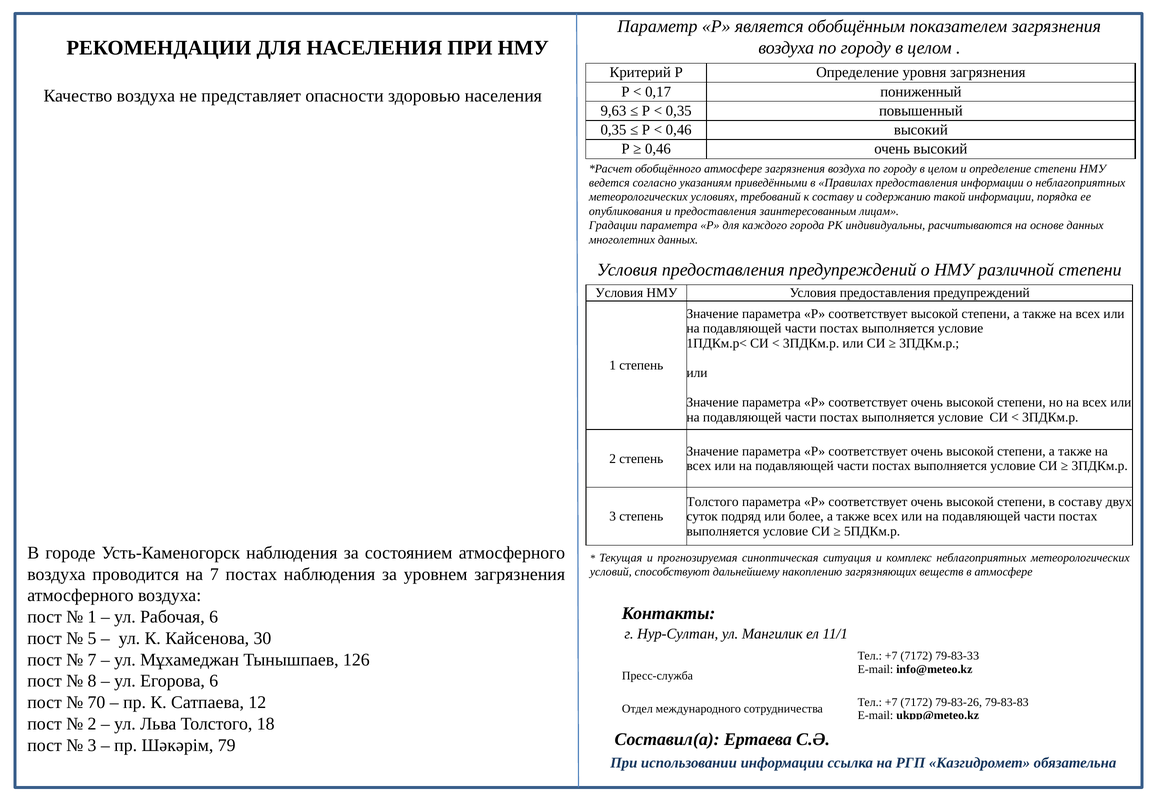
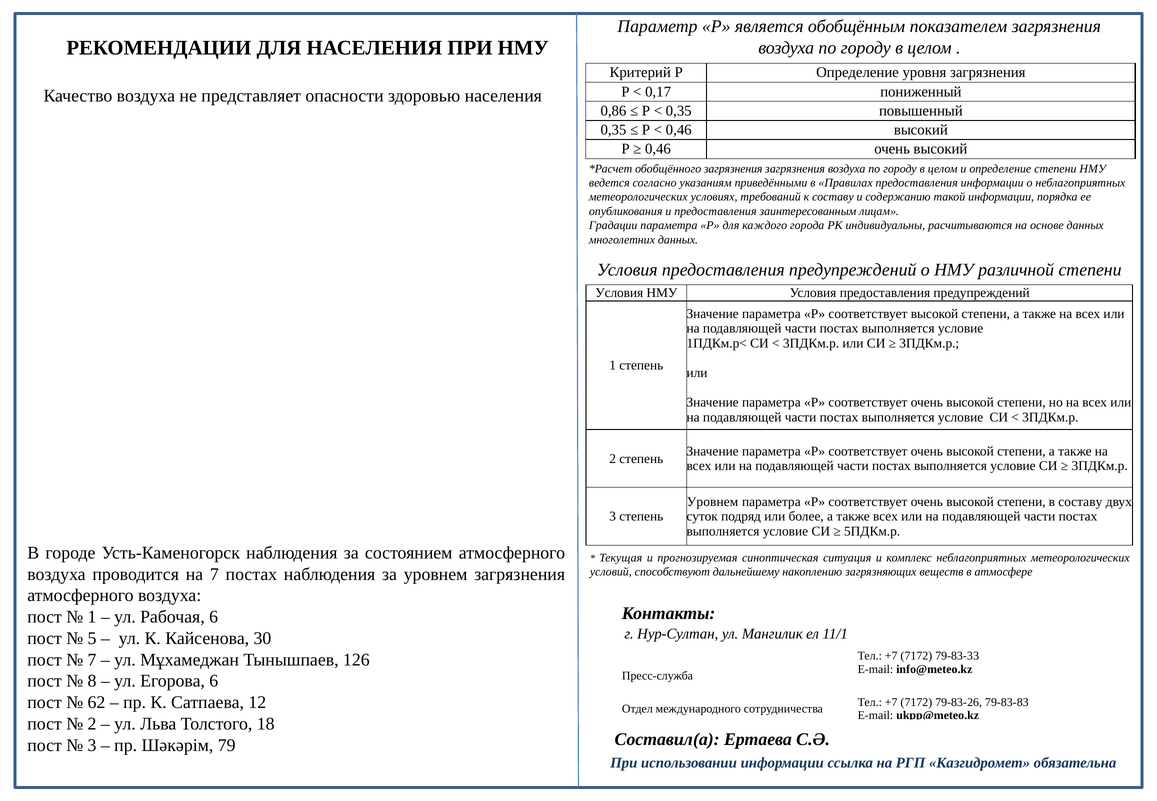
9,63: 9,63 -> 0,86
обобщённого атмосфере: атмосфере -> загрязнения
Толстого at (713, 502): Толстого -> Уровнем
70: 70 -> 62
